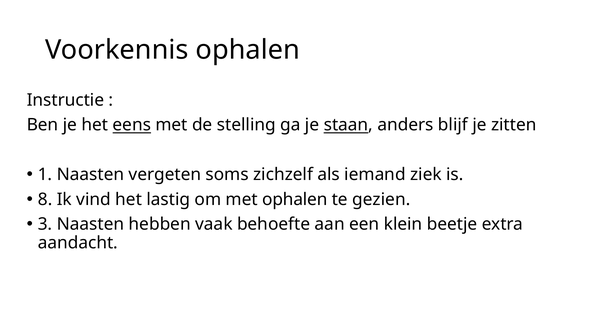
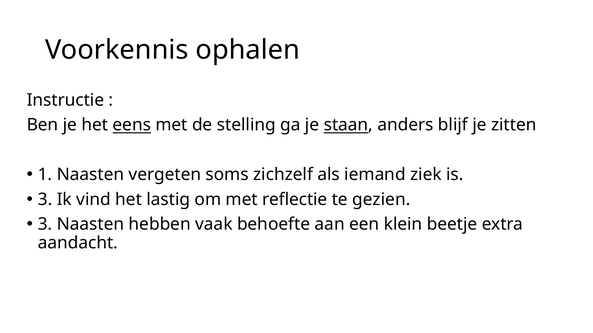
8 at (45, 200): 8 -> 3
met ophalen: ophalen -> reflectie
